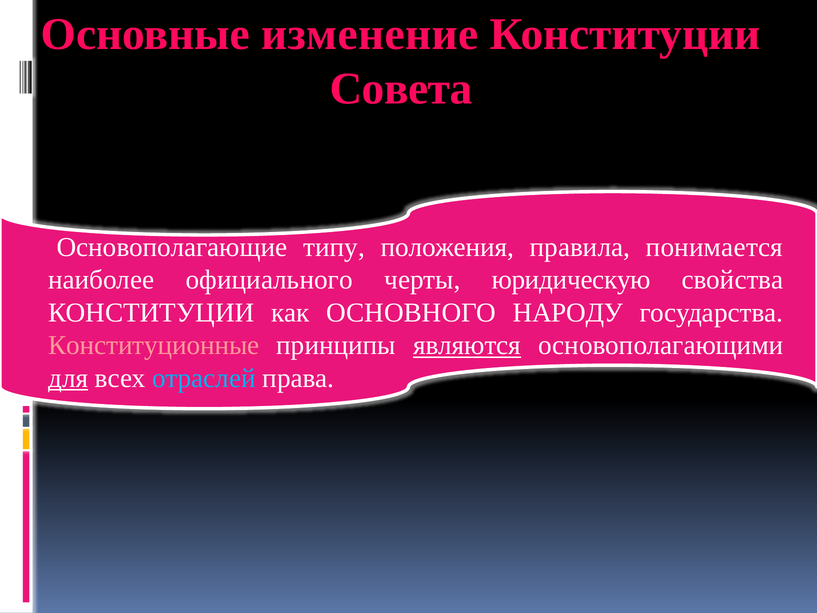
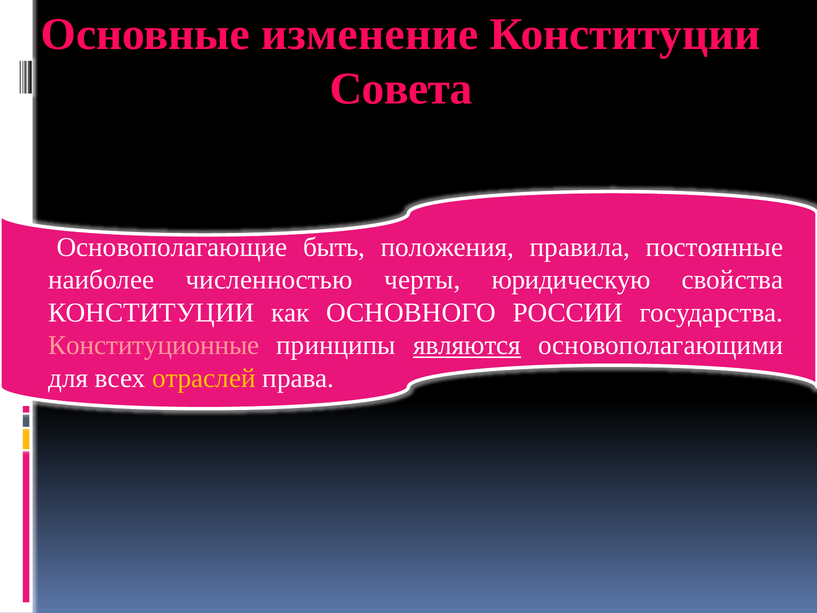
типу: типу -> быть
понимается: понимается -> постоянные
официального: официального -> численностью
НАРОДУ: НАРОДУ -> РОССИИ
для underline: present -> none
отраслей colour: light blue -> yellow
